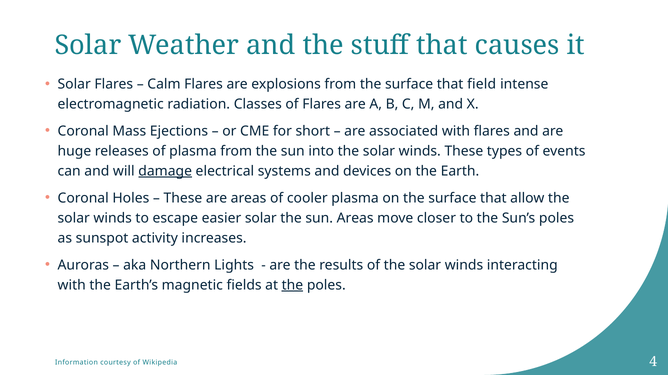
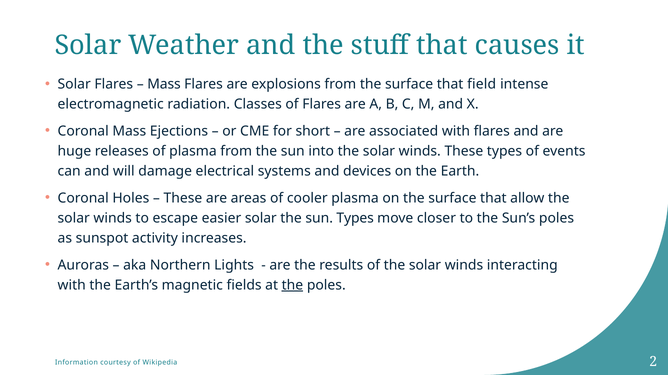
Calm at (164, 84): Calm -> Mass
damage underline: present -> none
sun Areas: Areas -> Types
4: 4 -> 2
